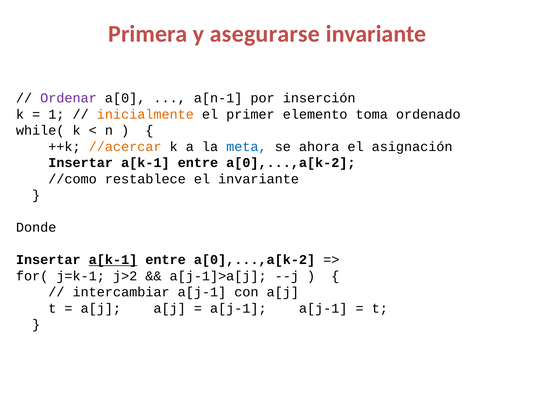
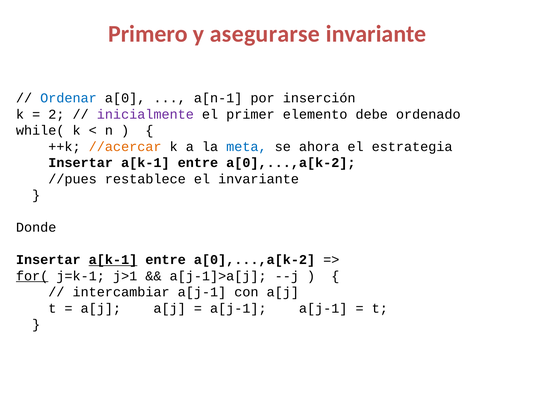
Primera: Primera -> Primero
Ordenar colour: purple -> blue
1: 1 -> 2
inicialmente colour: orange -> purple
toma: toma -> debe
asignación: asignación -> estrategia
//como: //como -> //pues
for( underline: none -> present
j>2: j>2 -> j>1
